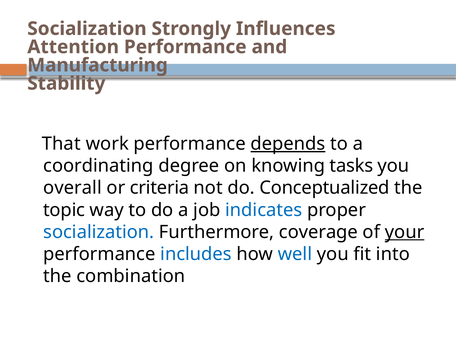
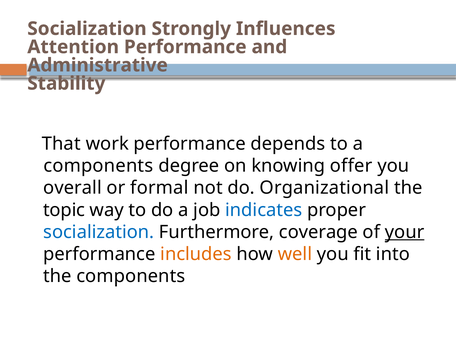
Manufacturing: Manufacturing -> Administrative
depends underline: present -> none
coordinating at (98, 166): coordinating -> components
tasks: tasks -> offer
criteria: criteria -> formal
Conceptualized: Conceptualized -> Organizational
includes colour: blue -> orange
well colour: blue -> orange
the combination: combination -> components
